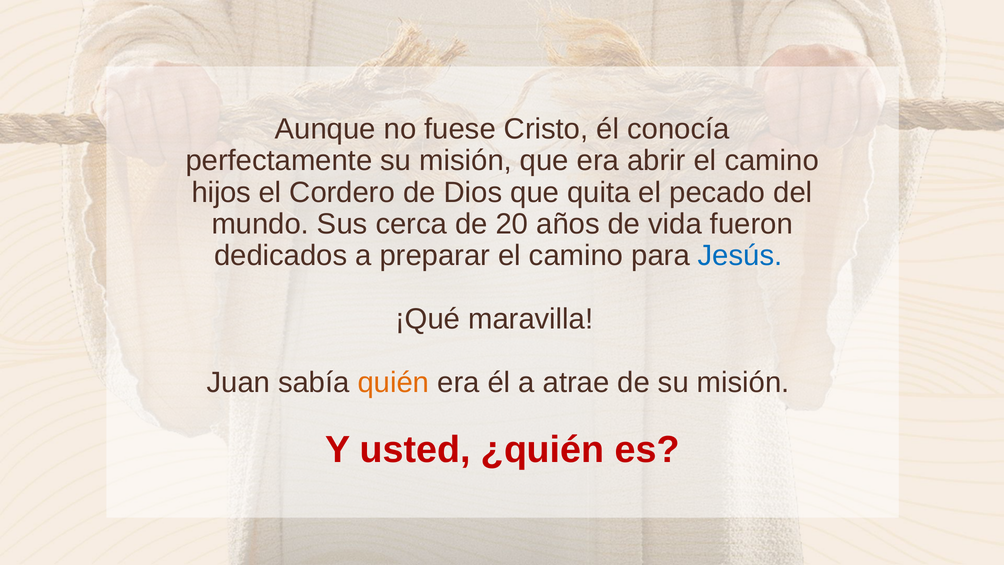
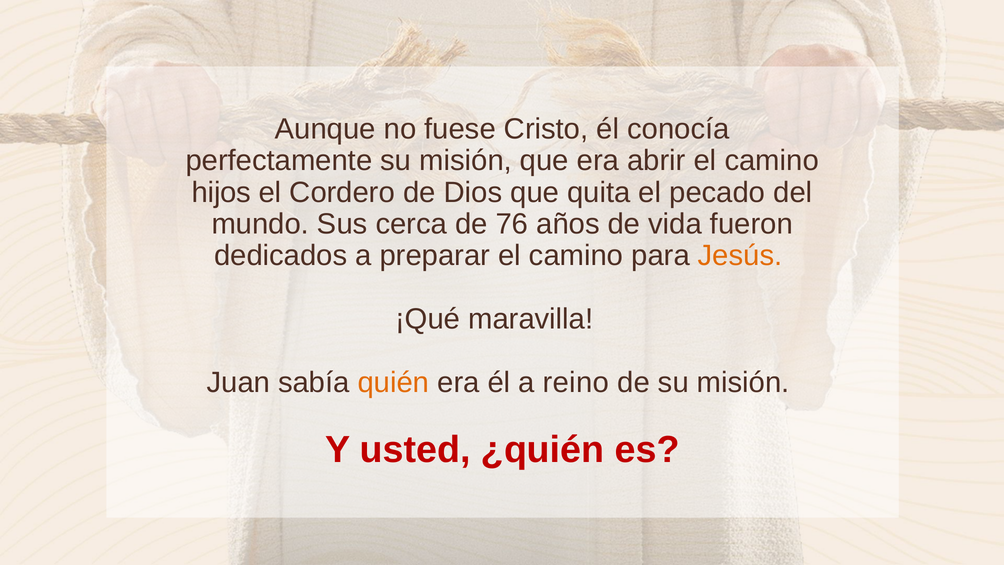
20: 20 -> 76
Jesús colour: blue -> orange
atrae: atrae -> reino
